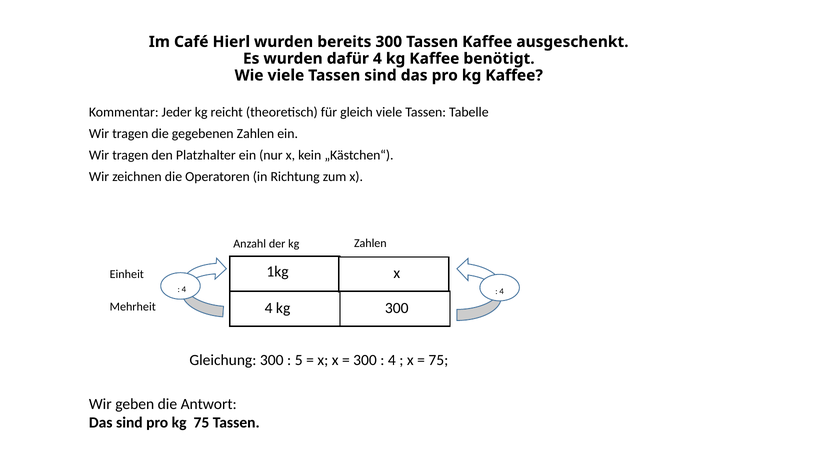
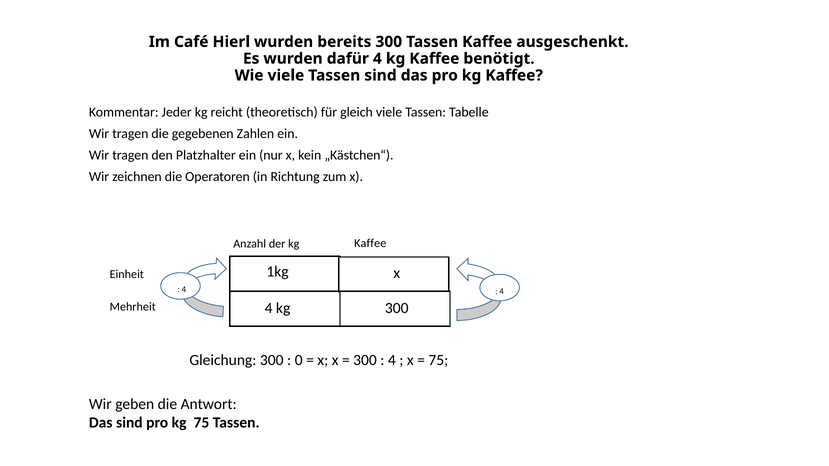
der kg Zahlen: Zahlen -> Kaffee
5: 5 -> 0
